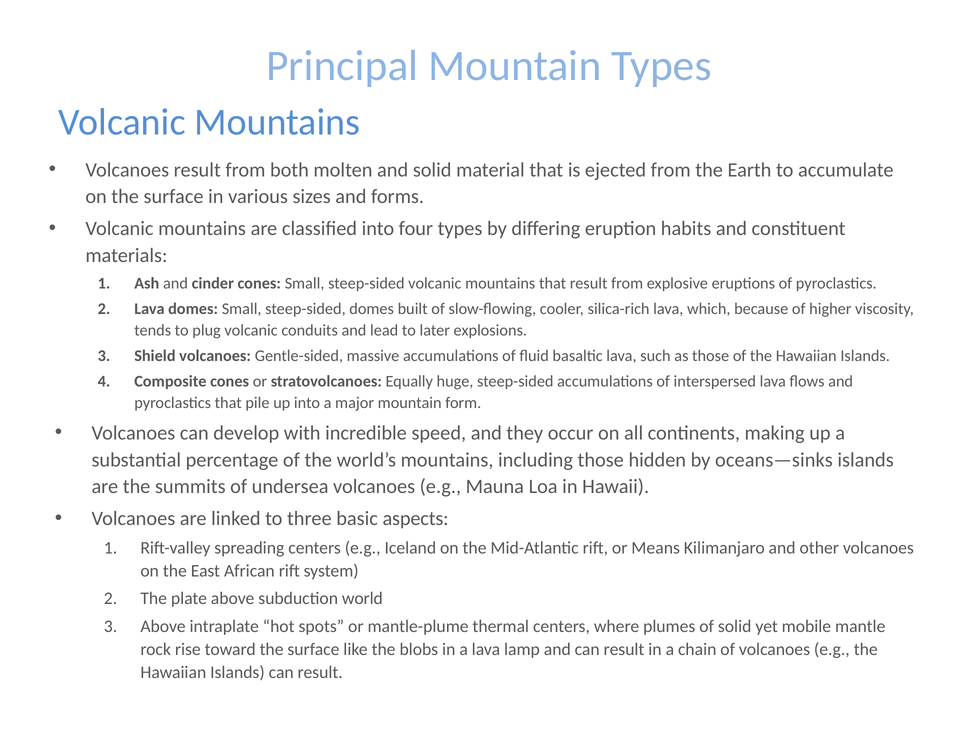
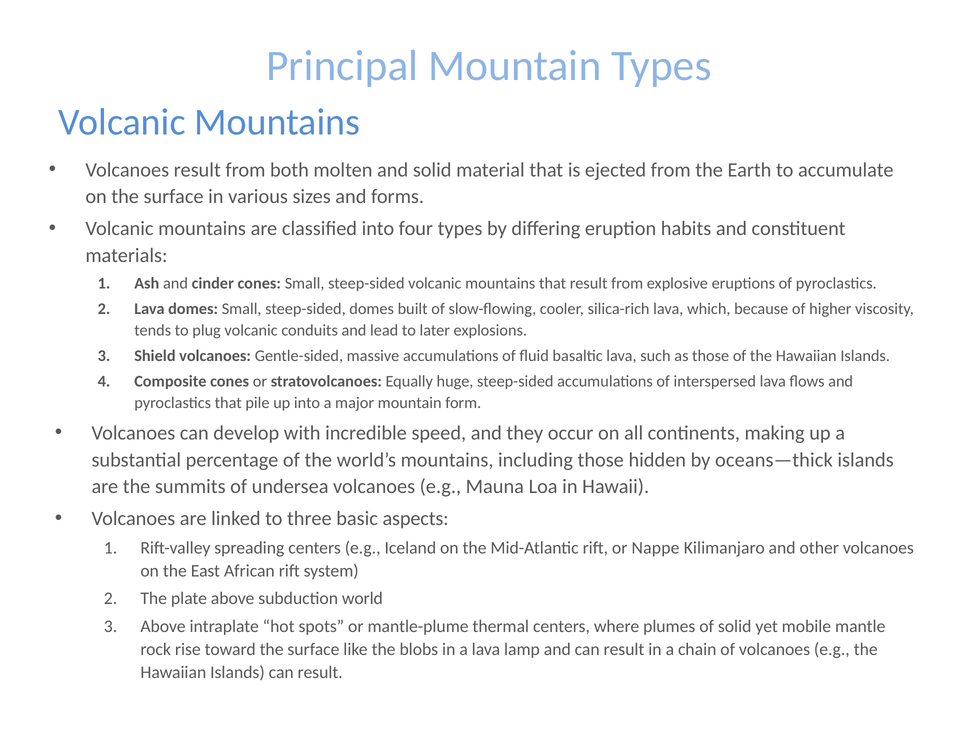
oceans—sinks: oceans—sinks -> oceans—thick
Means: Means -> Nappe
